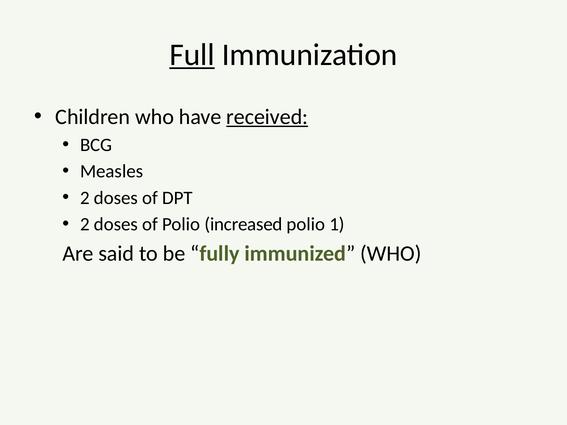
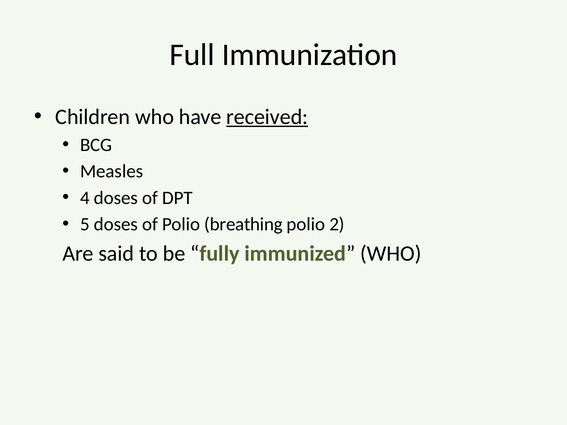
Full underline: present -> none
2 at (85, 198): 2 -> 4
2 at (85, 224): 2 -> 5
increased: increased -> breathing
1: 1 -> 2
